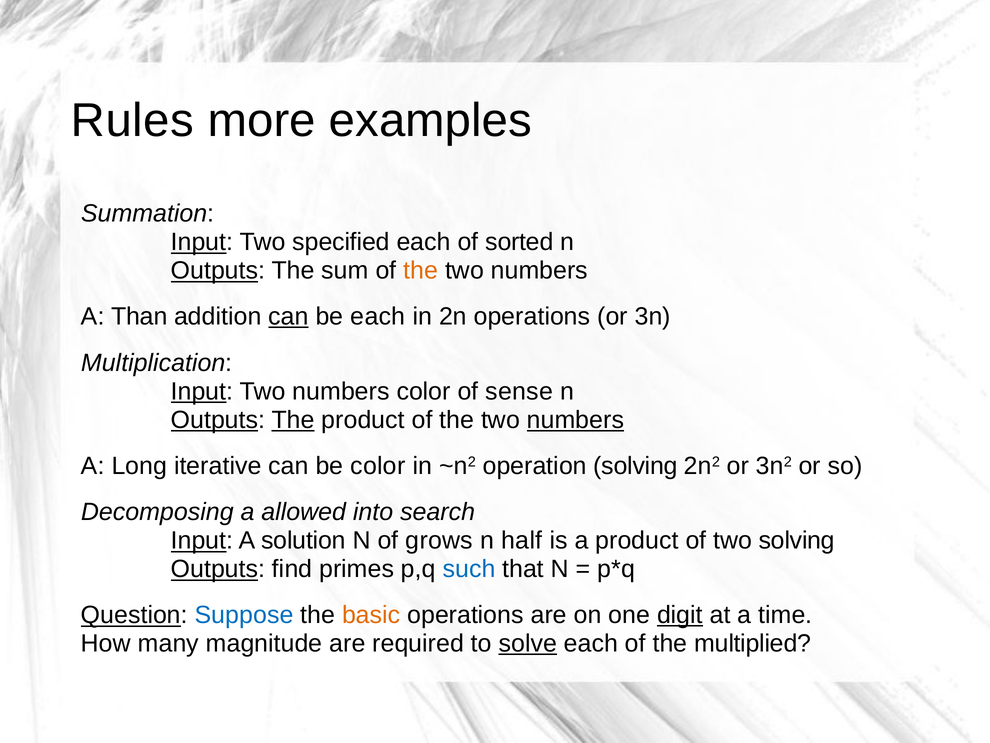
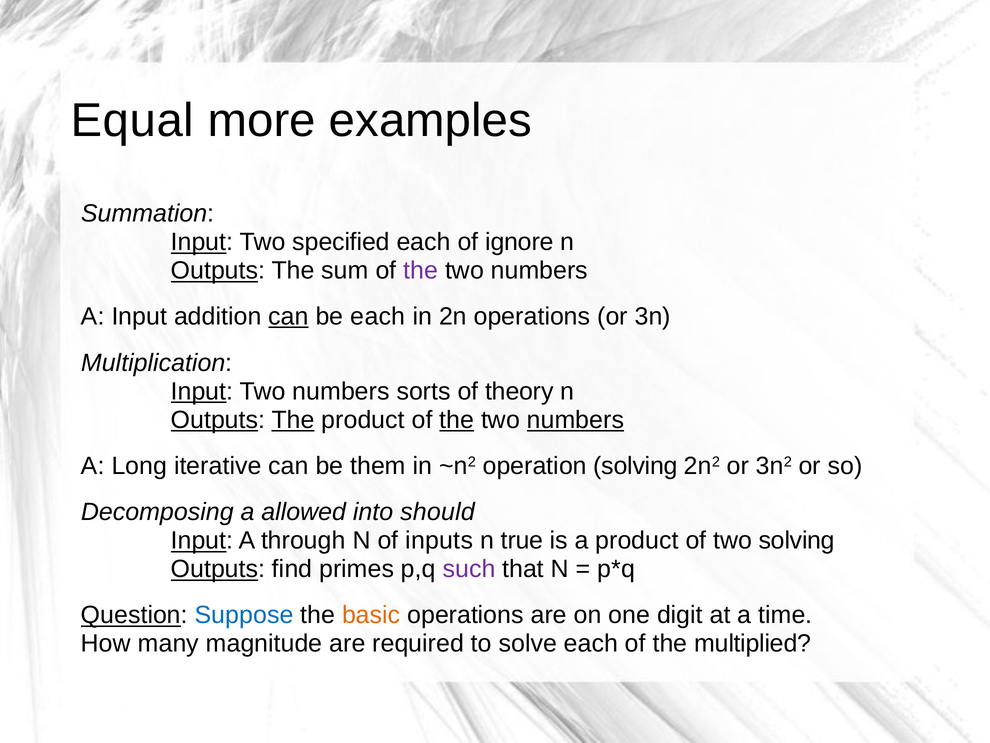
Rules: Rules -> Equal
sorted: sorted -> ignore
the at (421, 270) colour: orange -> purple
A Than: Than -> Input
numbers color: color -> sorts
sense: sense -> theory
the at (457, 419) underline: none -> present
be color: color -> them
search: search -> should
solution: solution -> through
grows: grows -> inputs
half: half -> true
such colour: blue -> purple
digit underline: present -> none
solve underline: present -> none
